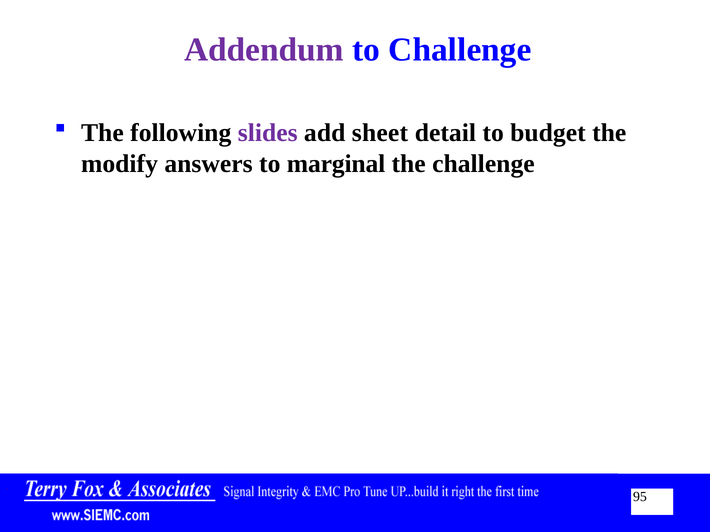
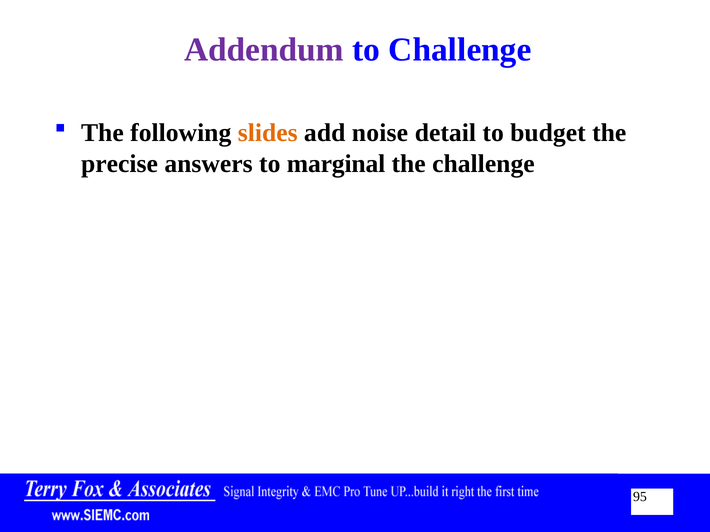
slides colour: purple -> orange
sheet: sheet -> noise
modify: modify -> precise
